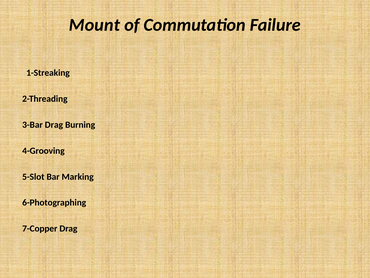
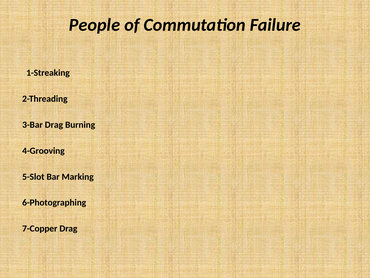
Mount: Mount -> People
